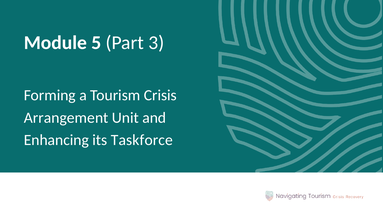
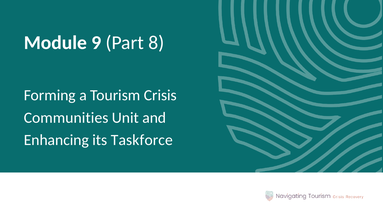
5: 5 -> 9
3: 3 -> 8
Arrangement: Arrangement -> Communities
